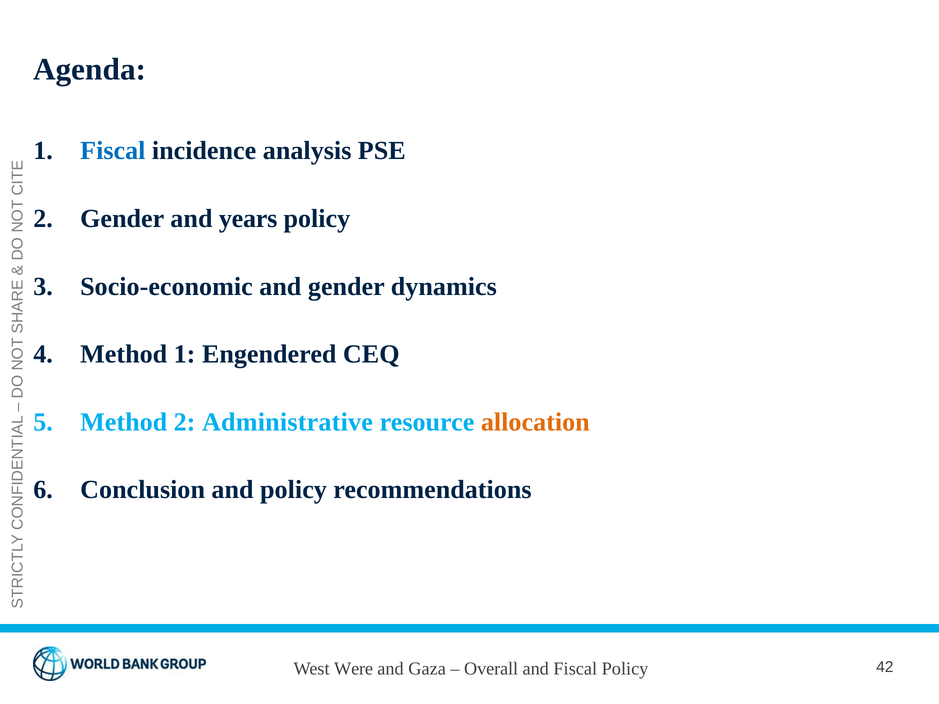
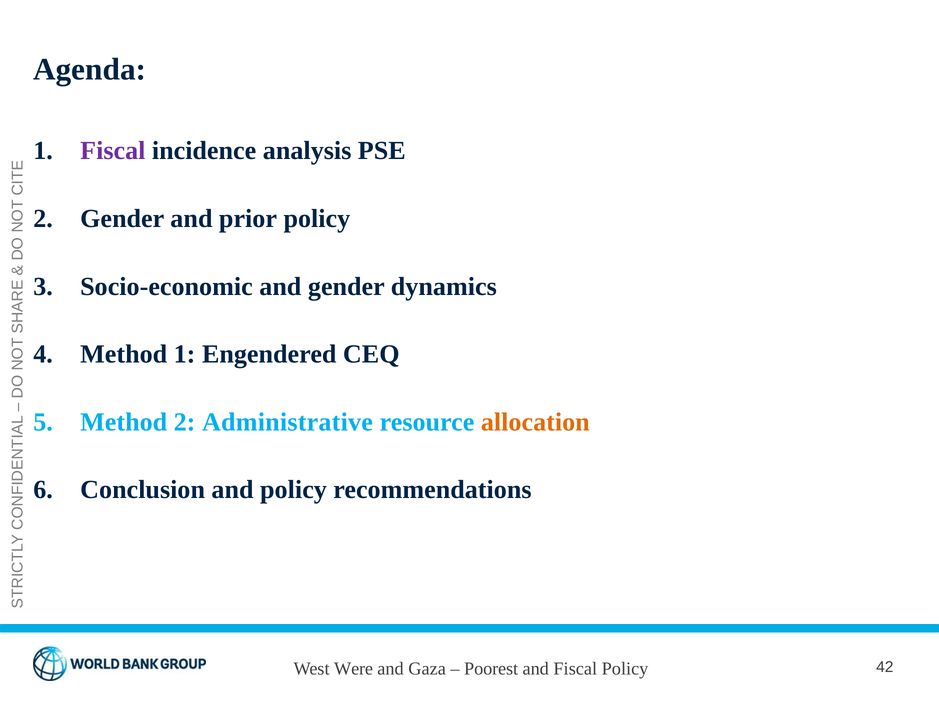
Fiscal at (113, 151) colour: blue -> purple
years: years -> prior
Overall: Overall -> Poorest
